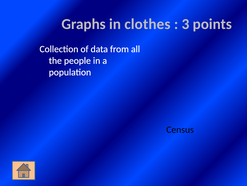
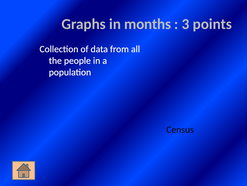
clothes: clothes -> months
